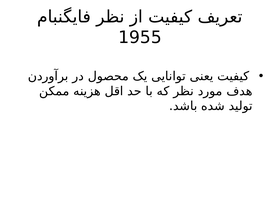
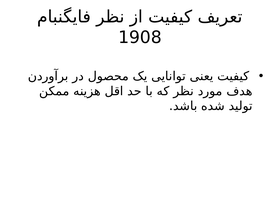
1955: 1955 -> 1908
